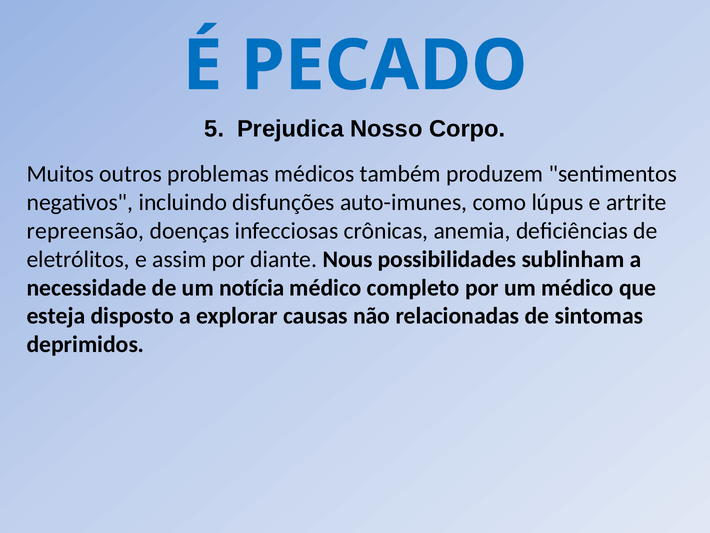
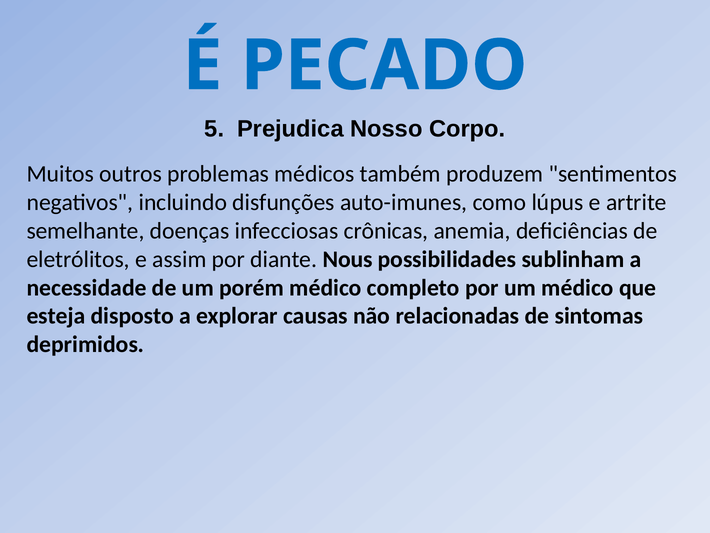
repreensão: repreensão -> semelhante
notícia: notícia -> porém
